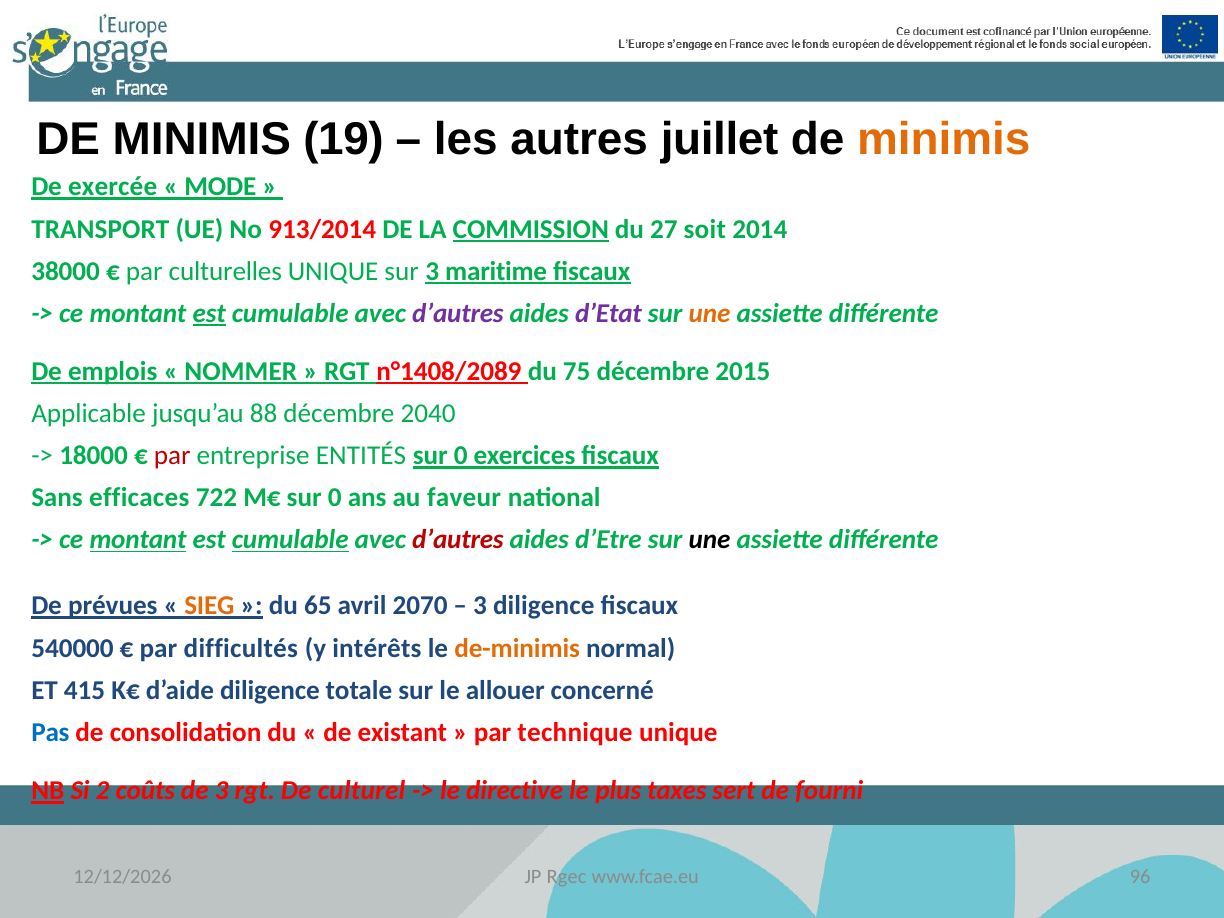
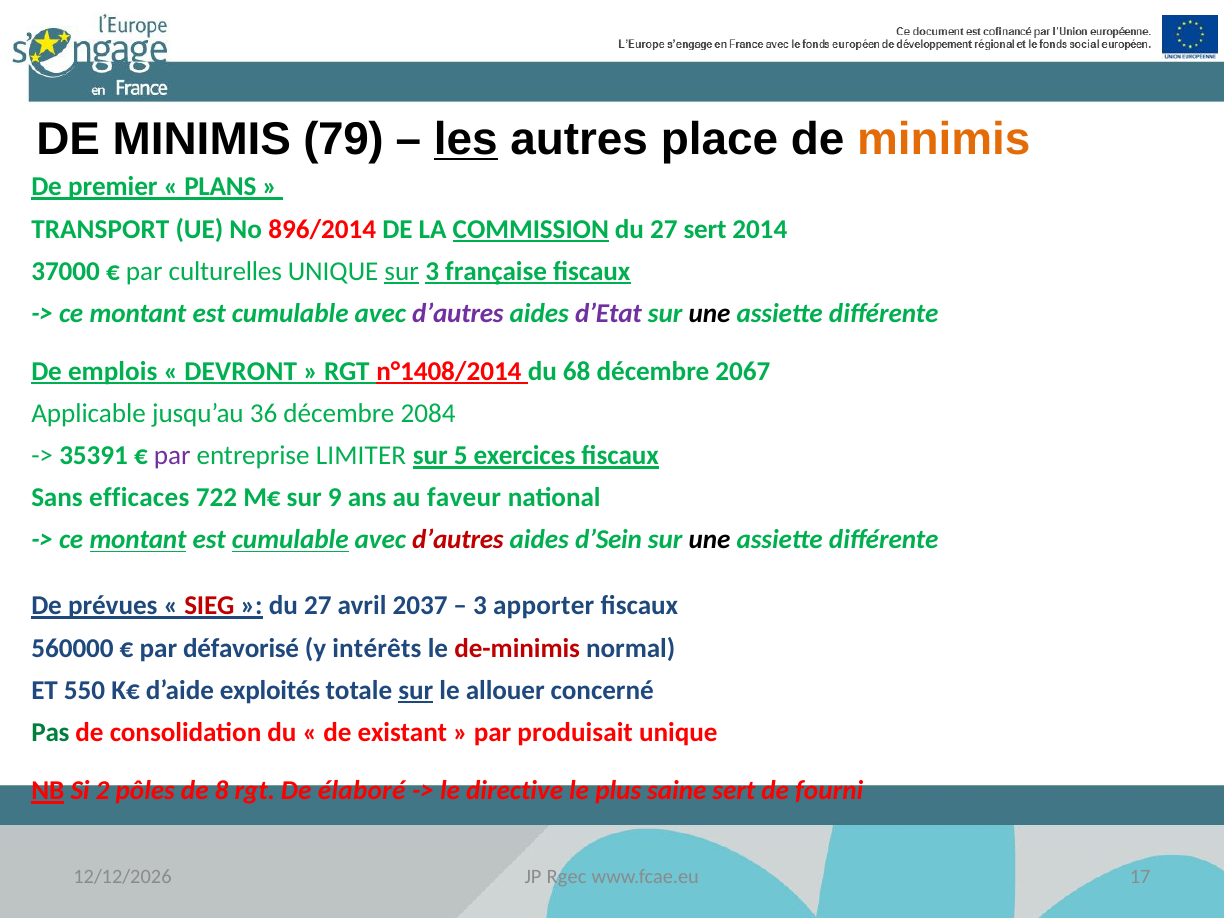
19: 19 -> 79
les underline: none -> present
juillet: juillet -> place
exercée: exercée -> premier
MODE: MODE -> PLANS
913/2014: 913/2014 -> 896/2014
27 soit: soit -> sert
38000: 38000 -> 37000
sur at (402, 271) underline: none -> present
maritime: maritime -> française
est at (209, 313) underline: present -> none
une at (709, 313) colour: orange -> black
NOMMER: NOMMER -> DEVRONT
n°1408/2089: n°1408/2089 -> n°1408/2014
75: 75 -> 68
2015: 2015 -> 2067
88: 88 -> 36
2040: 2040 -> 2084
18000: 18000 -> 35391
par at (172, 456) colour: red -> purple
ENTITÉS: ENTITÉS -> LIMITER
0 at (461, 456): 0 -> 5
M€ sur 0: 0 -> 9
d’Etre: d’Etre -> d’Sein
SIEG colour: orange -> red
65 at (318, 606): 65 -> 27
2070: 2070 -> 2037
3 diligence: diligence -> apporter
540000: 540000 -> 560000
difficultés: difficultés -> défavorisé
de-minimis colour: orange -> red
415: 415 -> 550
d’aide diligence: diligence -> exploités
sur at (416, 690) underline: none -> present
Pas colour: blue -> green
technique: technique -> produisait
coûts: coûts -> pôles
de 3: 3 -> 8
culturel: culturel -> élaboré
taxes: taxes -> saine
96: 96 -> 17
